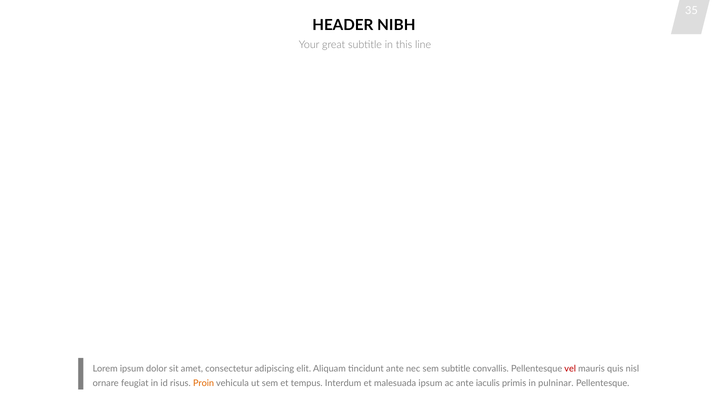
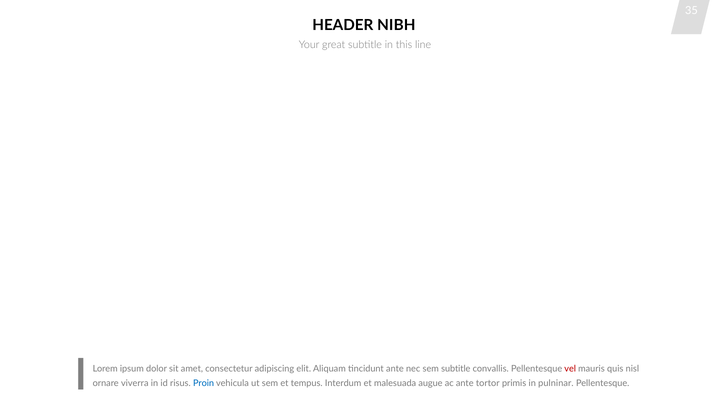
feugiat: feugiat -> viverra
Proin colour: orange -> blue
malesuada ipsum: ipsum -> augue
iaculis: iaculis -> tortor
